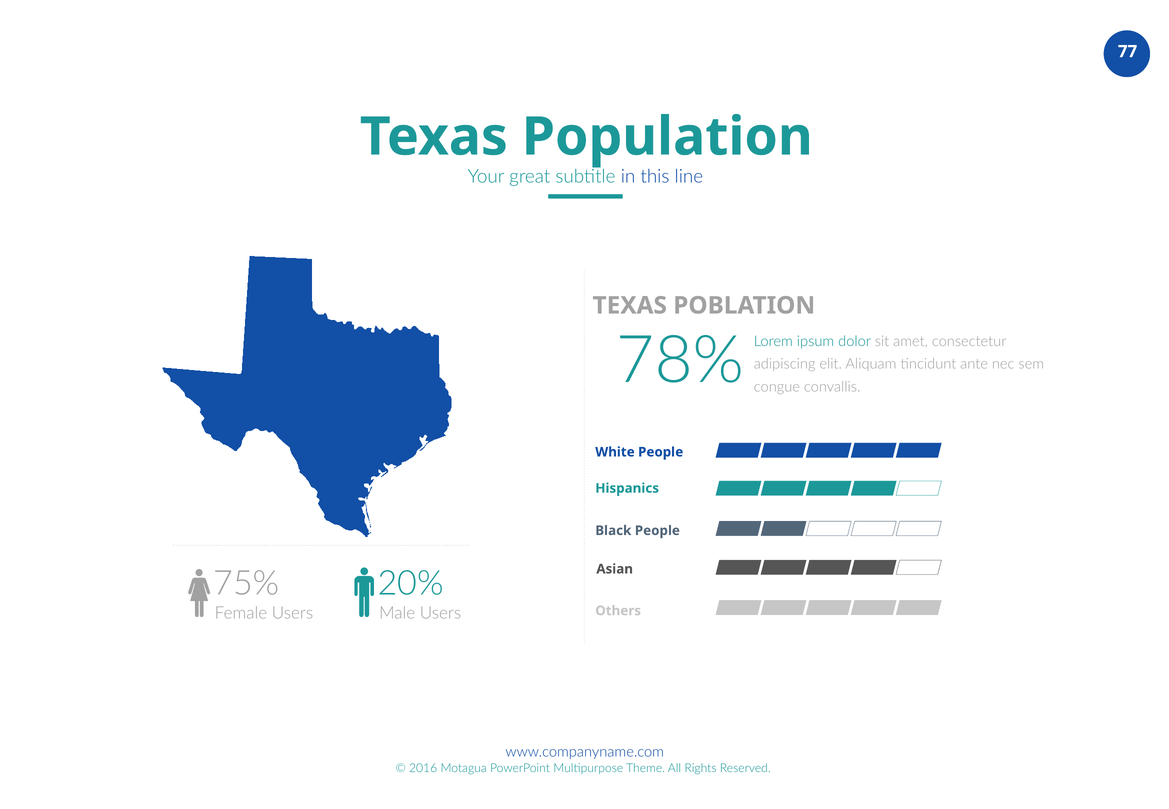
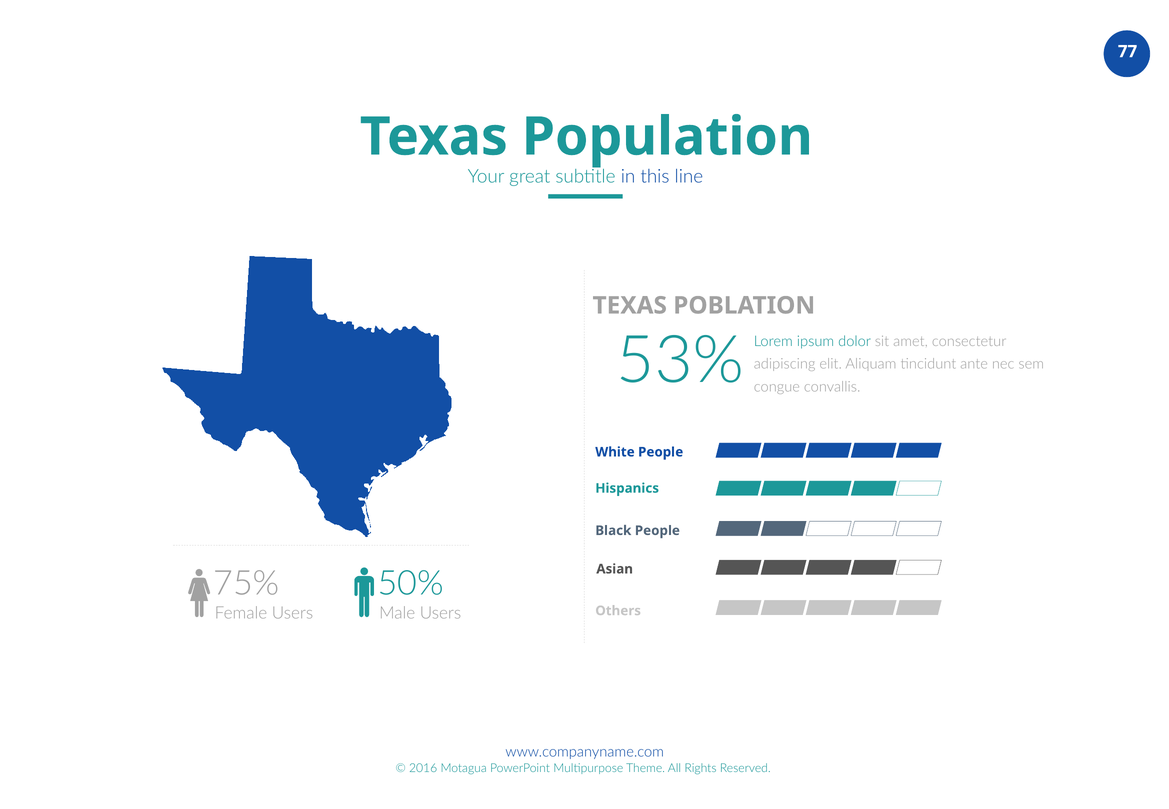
78%: 78% -> 53%
20%: 20% -> 50%
